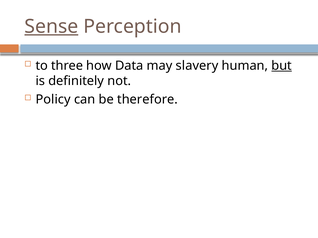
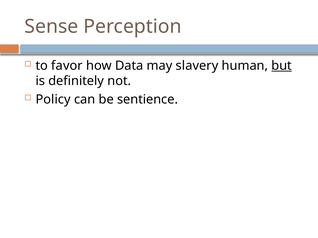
Sense underline: present -> none
three: three -> favor
therefore: therefore -> sentience
